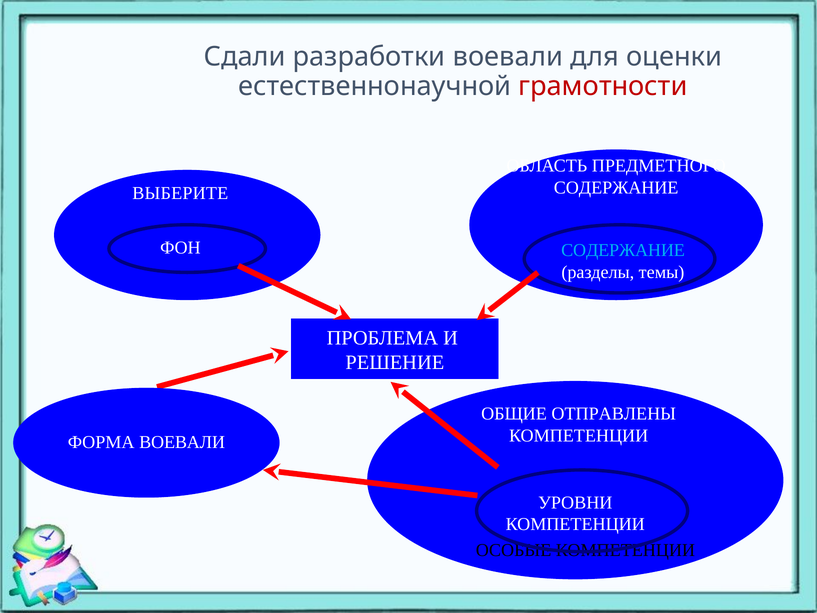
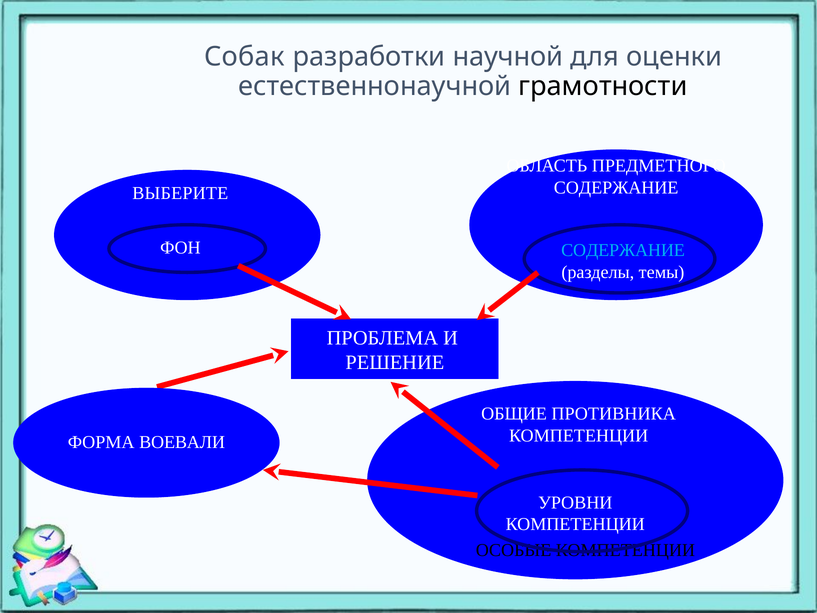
Сдали: Сдали -> Собак
разработки воевали: воевали -> научной
грамотности colour: red -> black
ОТПРАВЛЕНЫ: ОТПРАВЛЕНЫ -> ПРОТИВНИКА
